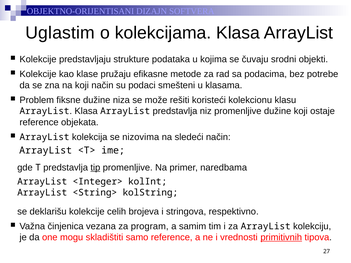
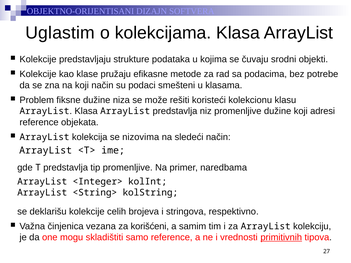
ostaje: ostaje -> adresi
tip underline: present -> none
program: program -> korišćeni
